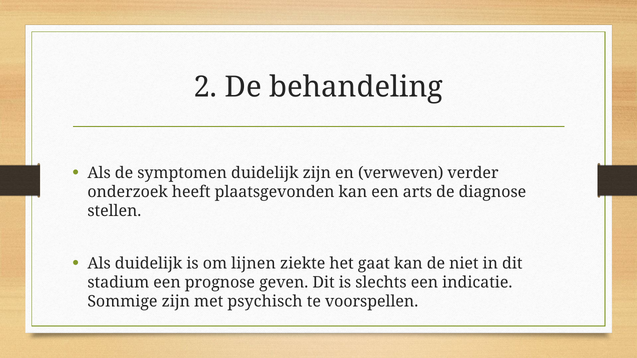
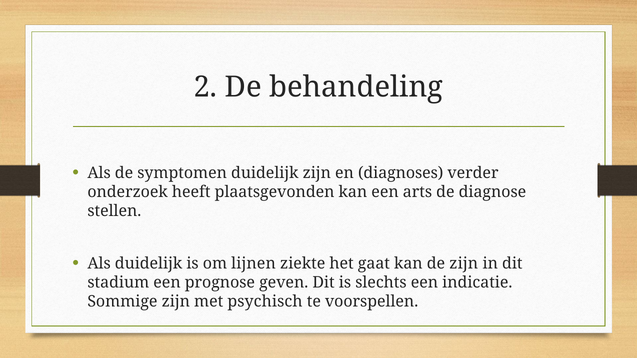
verweven: verweven -> diagnoses
de niet: niet -> zijn
